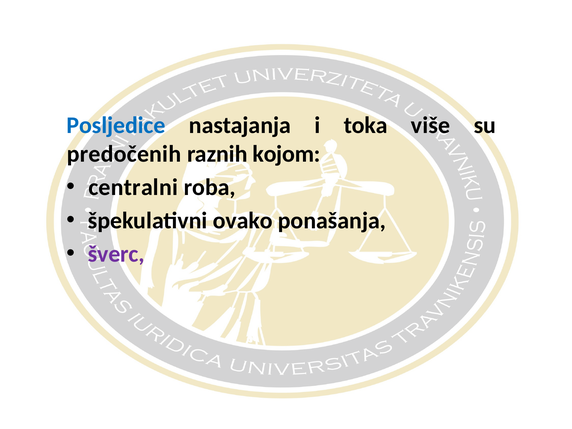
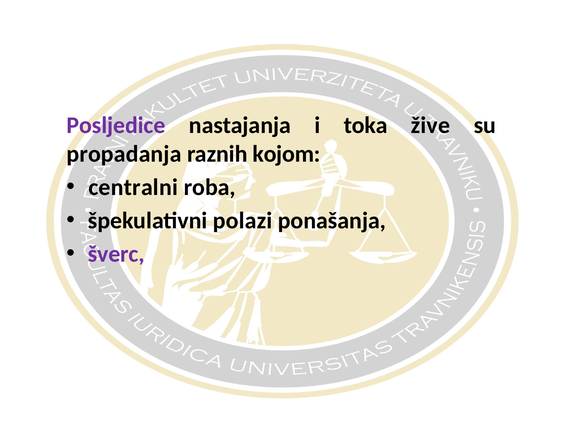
Posljedice colour: blue -> purple
više: više -> žive
predočenih: predočenih -> propadanja
ovako: ovako -> polazi
